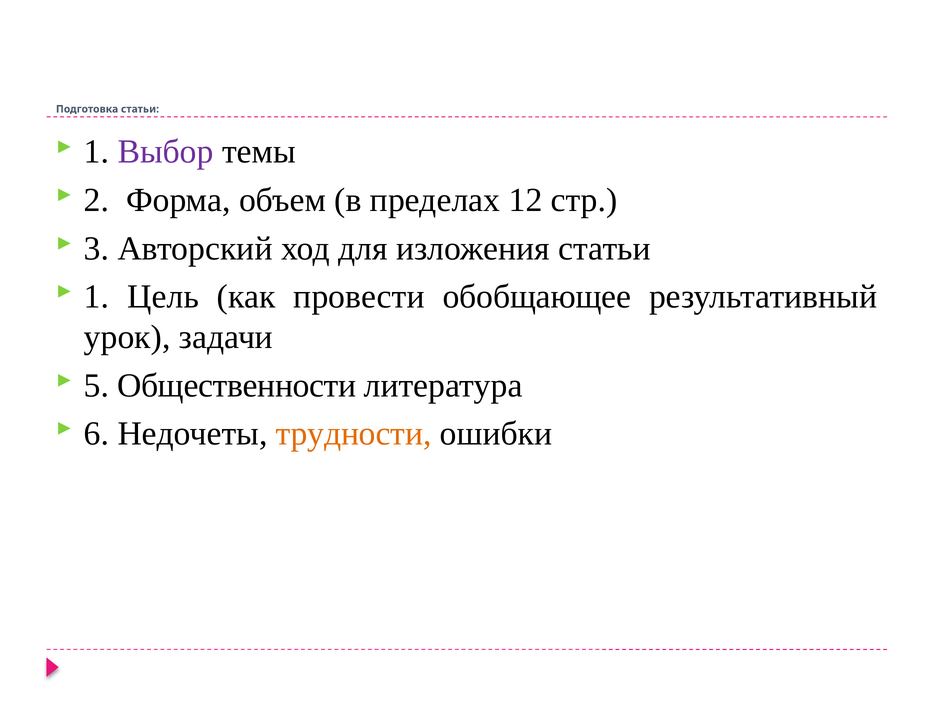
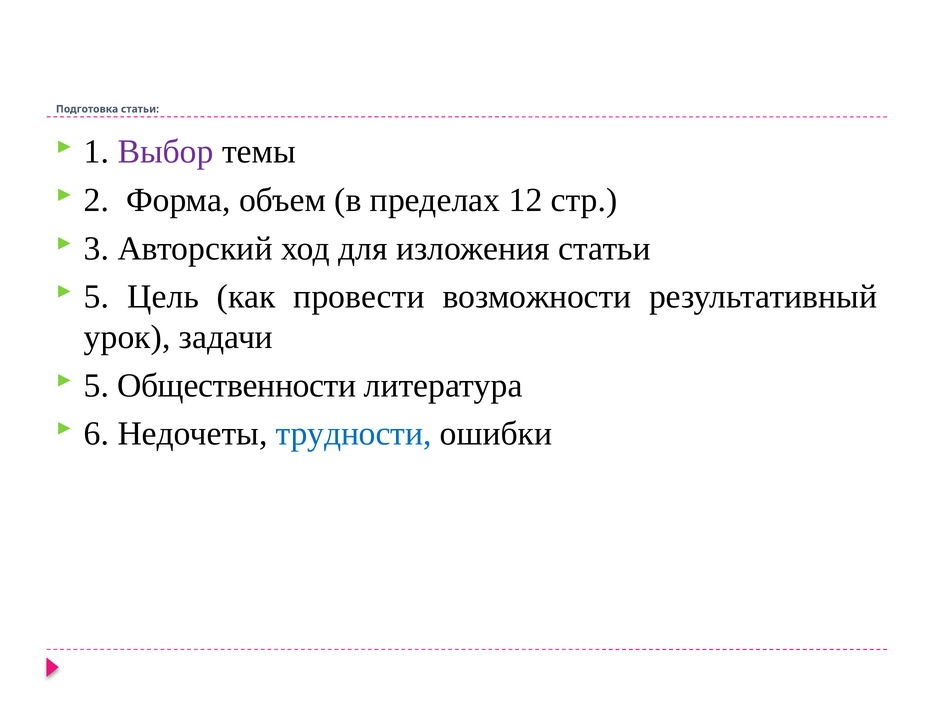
1 at (97, 296): 1 -> 5
обобщающее: обобщающее -> возможности
трудности colour: orange -> blue
